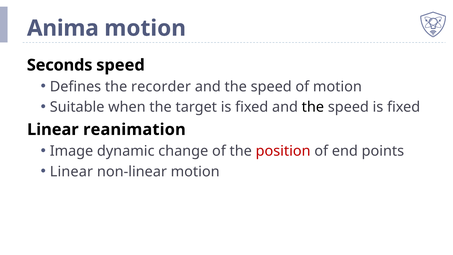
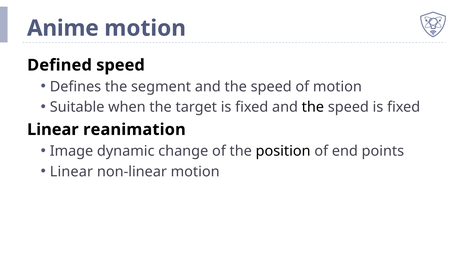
Anima: Anima -> Anime
Seconds: Seconds -> Defined
recorder: recorder -> segment
position colour: red -> black
